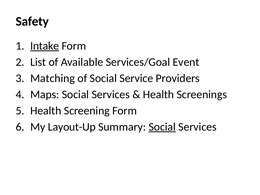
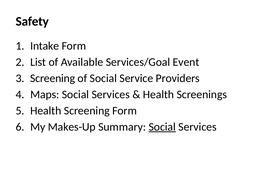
Intake underline: present -> none
Matching at (53, 78): Matching -> Screening
Layout-Up: Layout-Up -> Makes-Up
